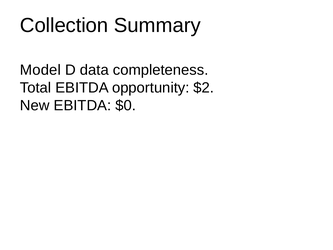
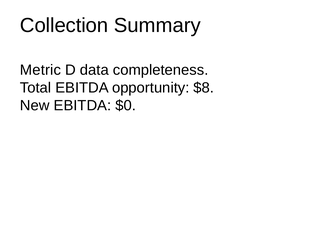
Model: Model -> Metric
$2: $2 -> $8
